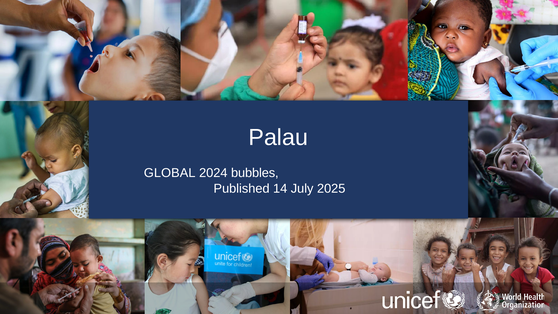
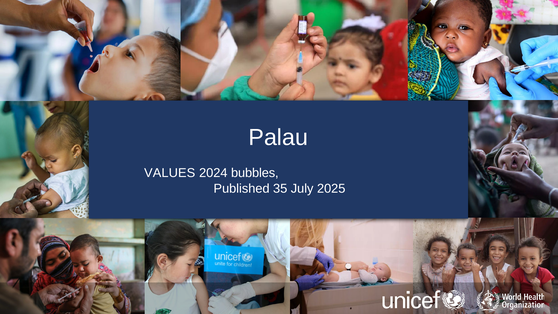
GLOBAL: GLOBAL -> VALUES
14: 14 -> 35
